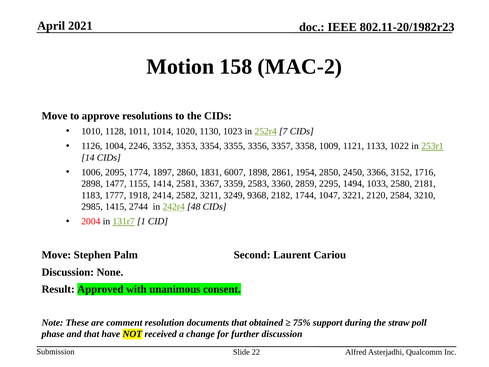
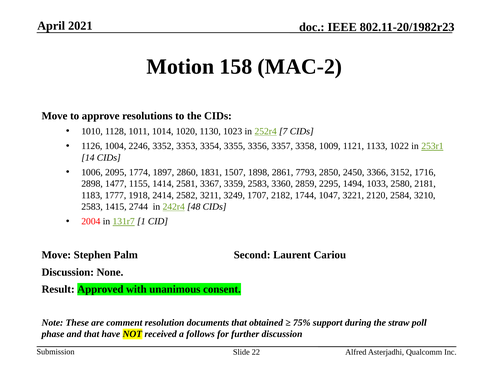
6007: 6007 -> 1507
1954: 1954 -> 7793
9368: 9368 -> 1707
2985 at (92, 206): 2985 -> 2583
change: change -> follows
